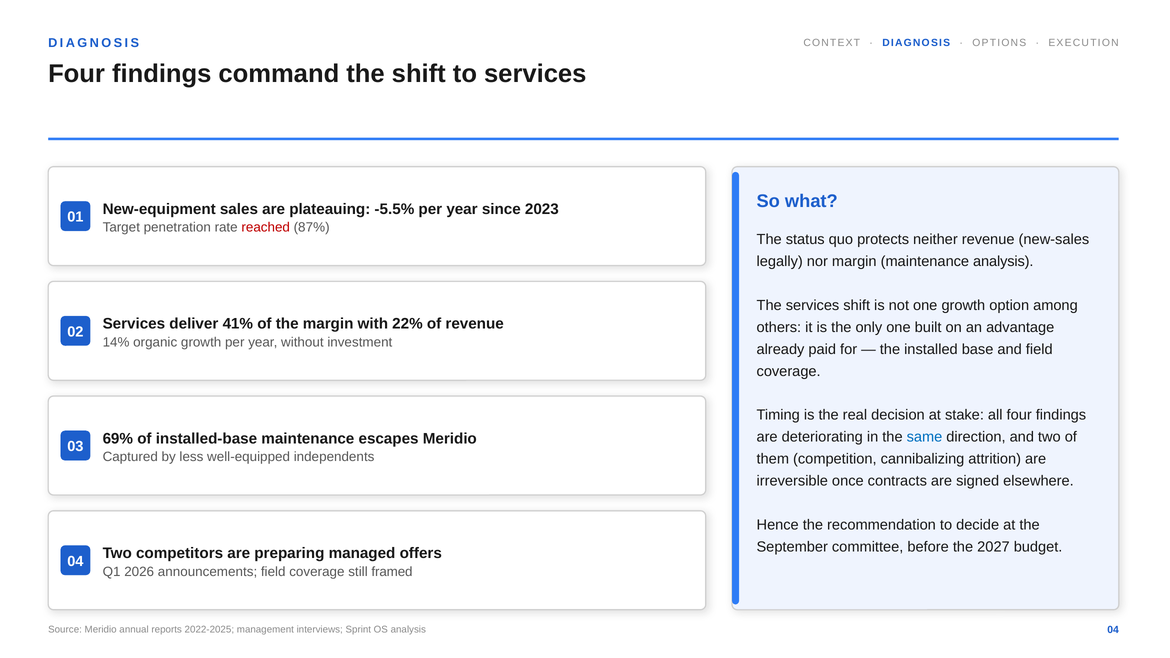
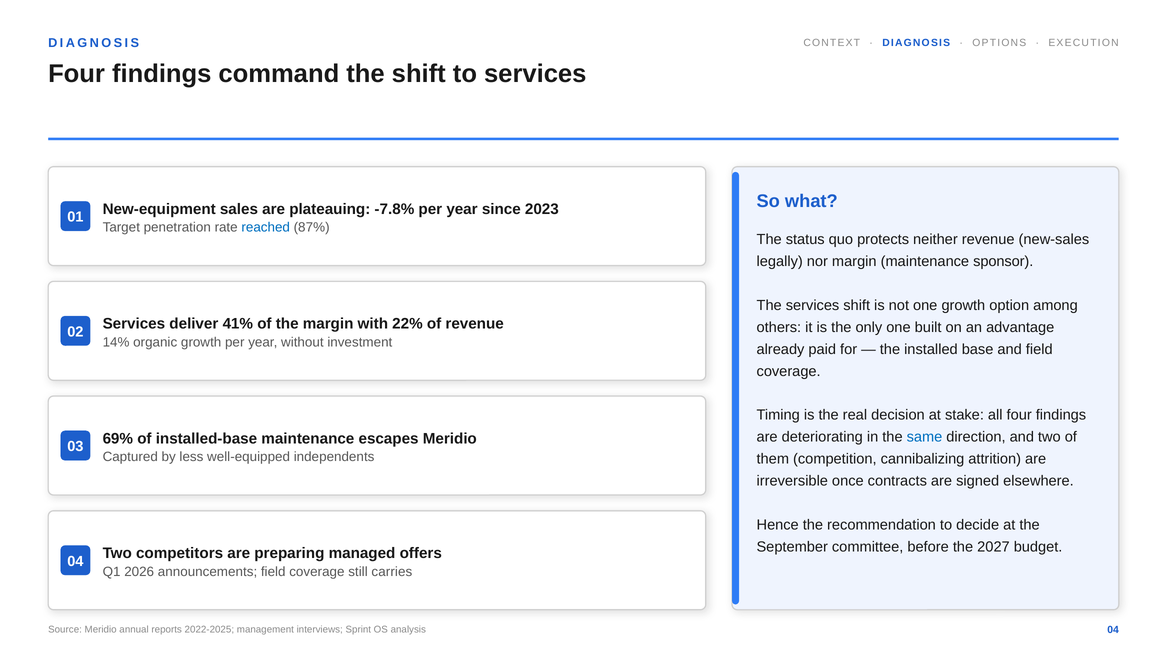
-5.5%: -5.5% -> -7.8%
reached colour: red -> blue
maintenance analysis: analysis -> sponsor
framed: framed -> carries
